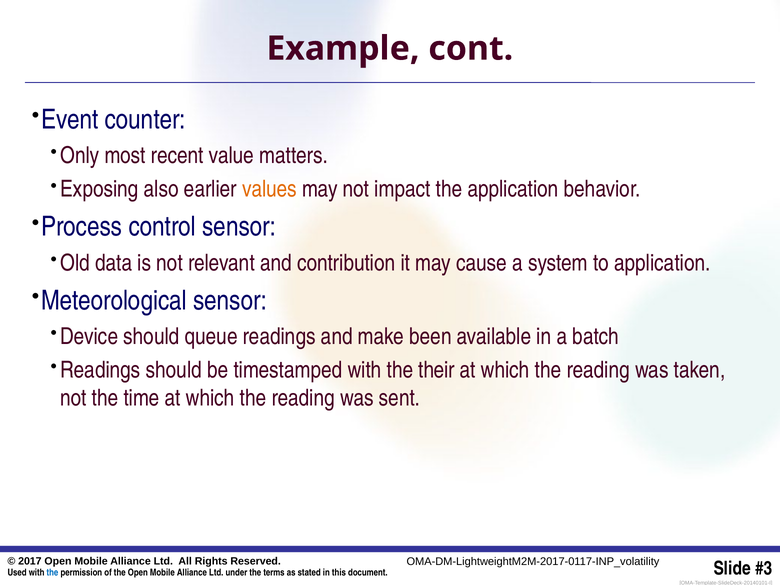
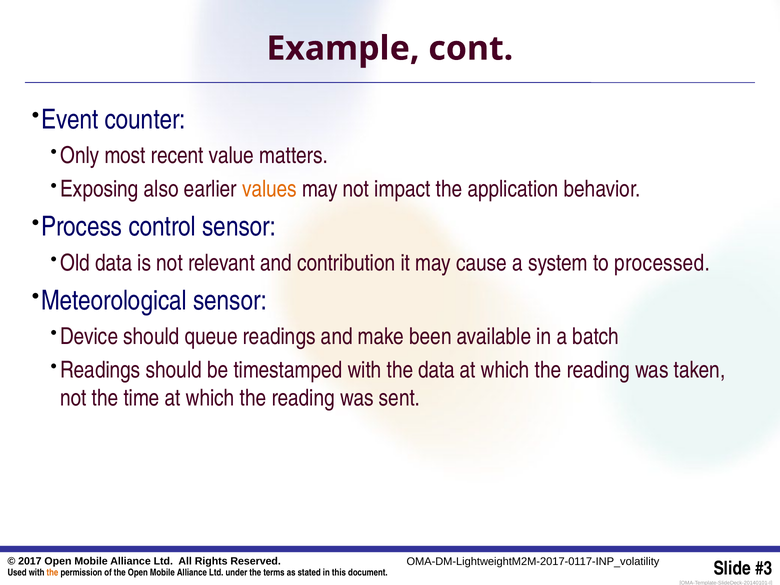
to application: application -> processed
the their: their -> data
the at (52, 572) colour: blue -> orange
